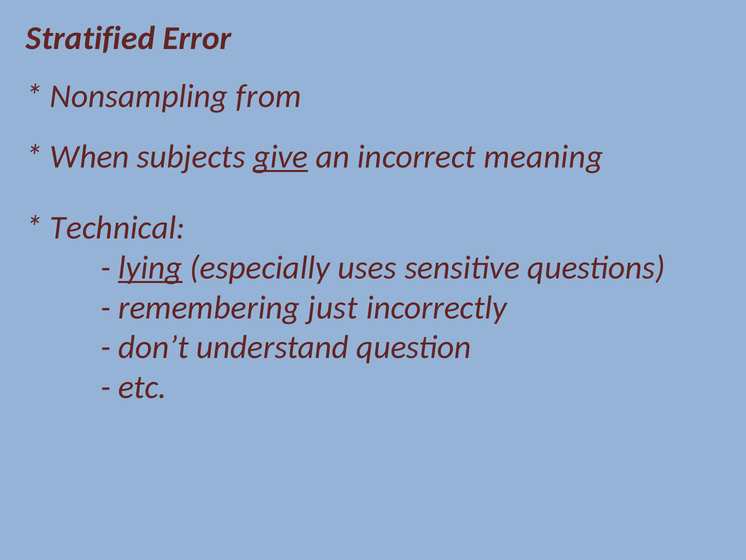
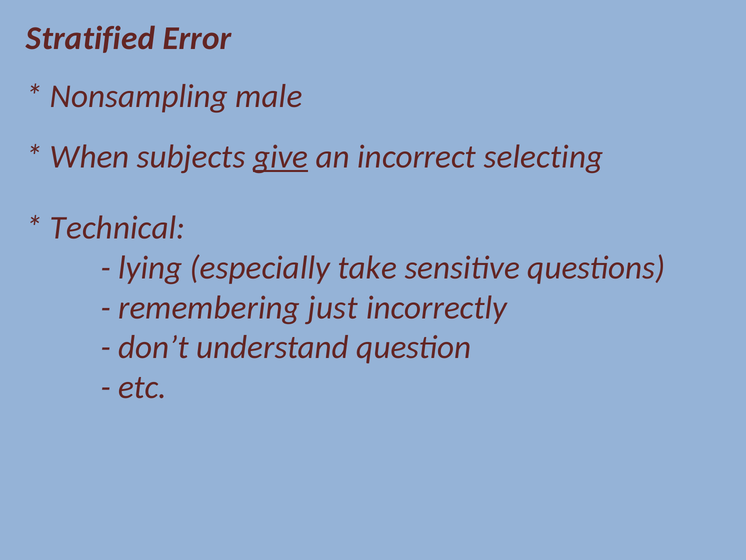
from: from -> male
meaning: meaning -> selecting
lying underline: present -> none
uses: uses -> take
